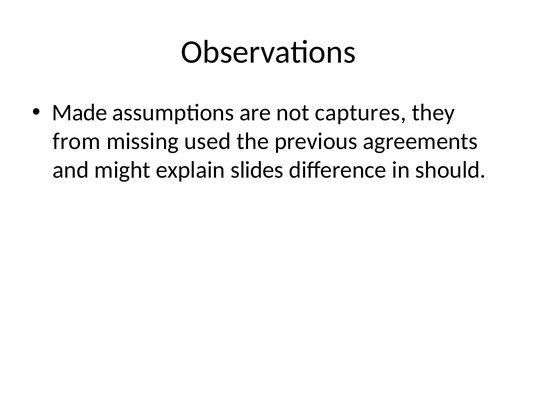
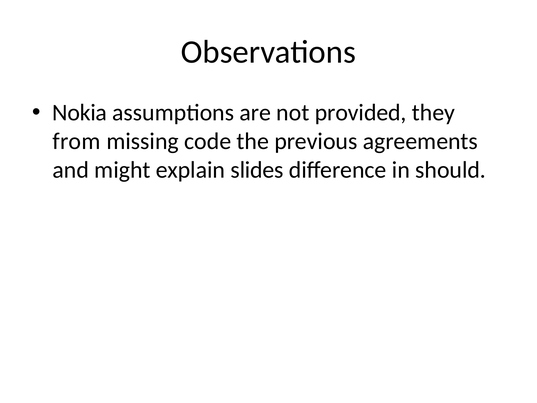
Made: Made -> Nokia
captures: captures -> provided
used: used -> code
